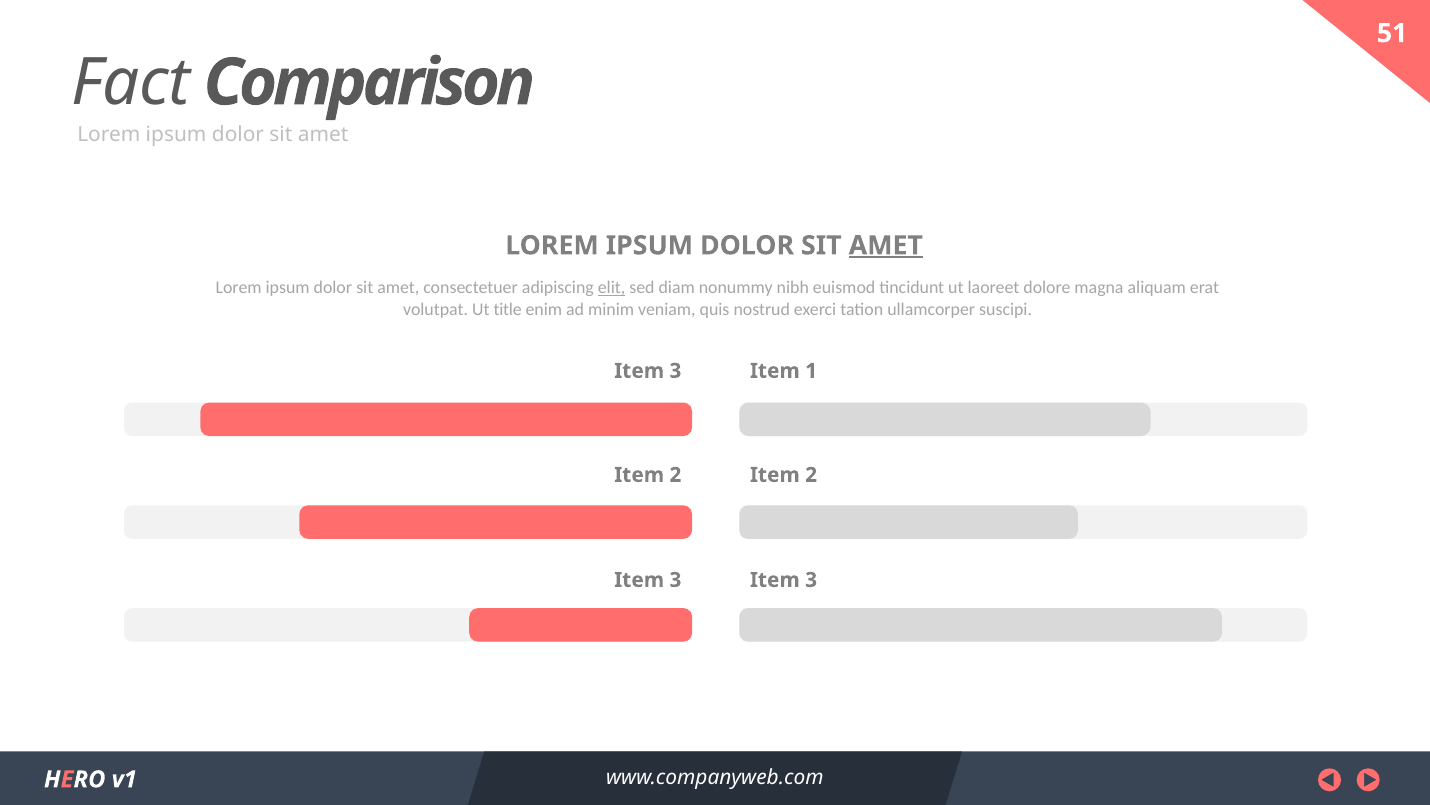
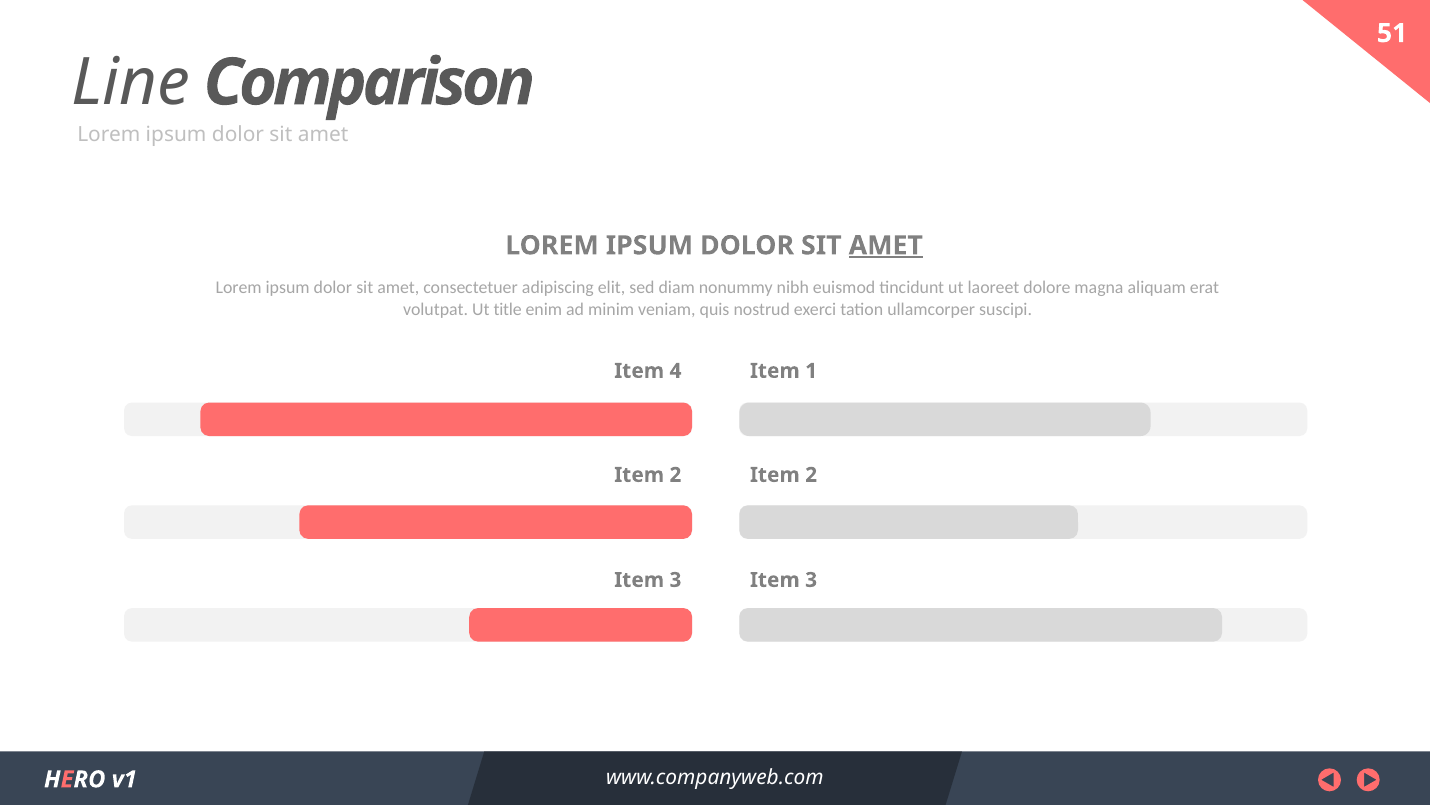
Fact: Fact -> Line
elit underline: present -> none
3 at (675, 371): 3 -> 4
